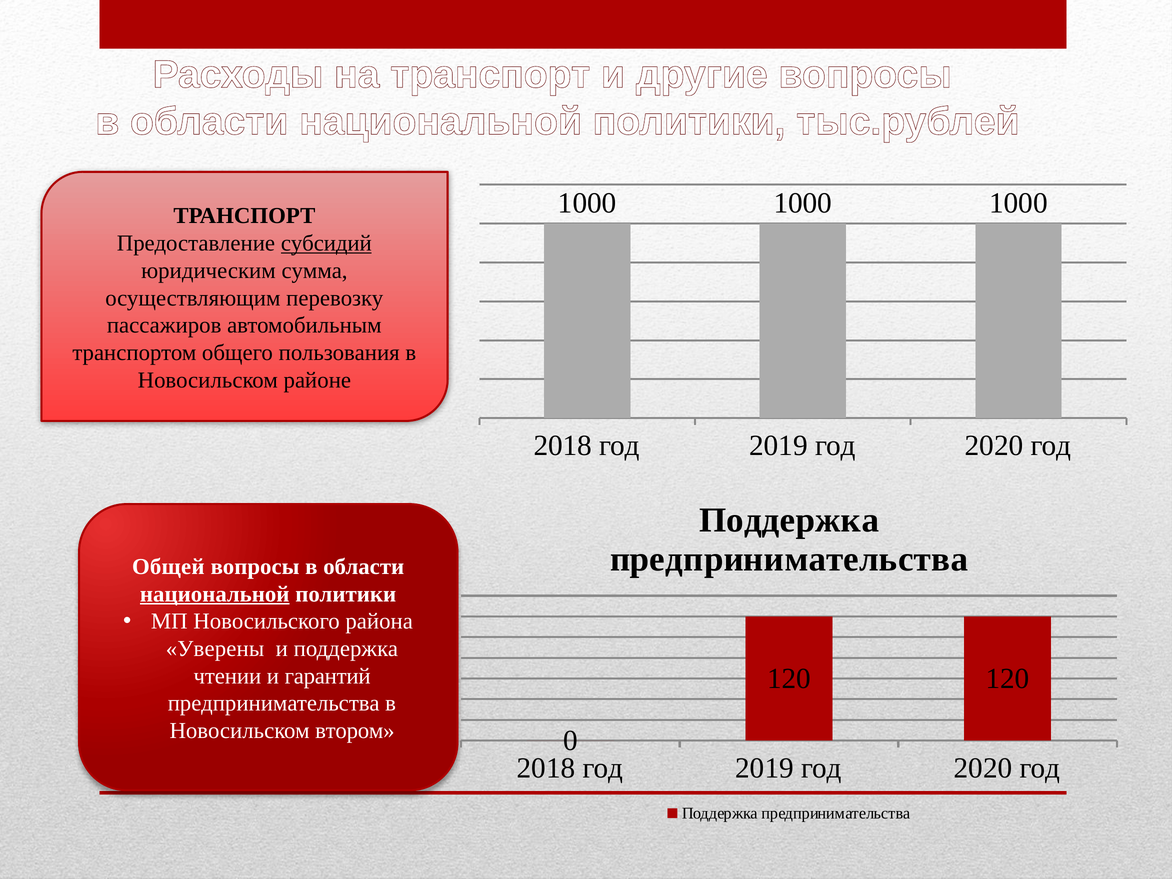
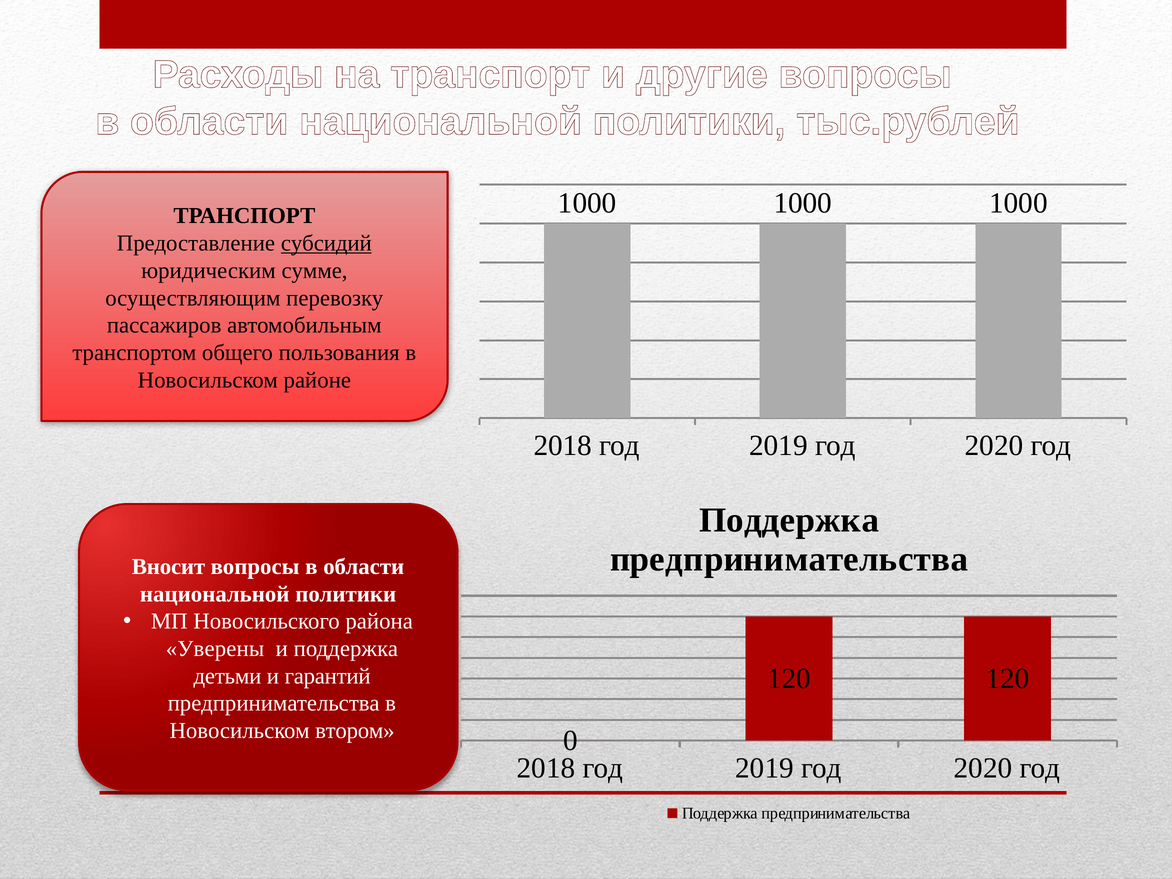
сумма: сумма -> сумме
Общей: Общей -> Вносит
национальной at (215, 594) underline: present -> none
чтении: чтении -> детьми
